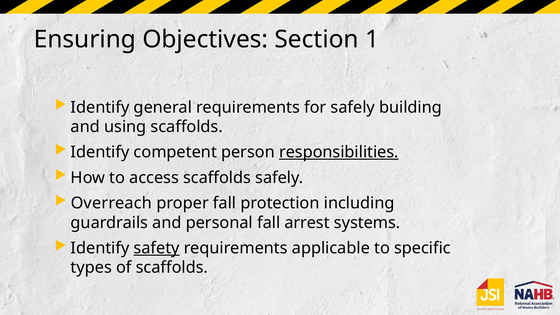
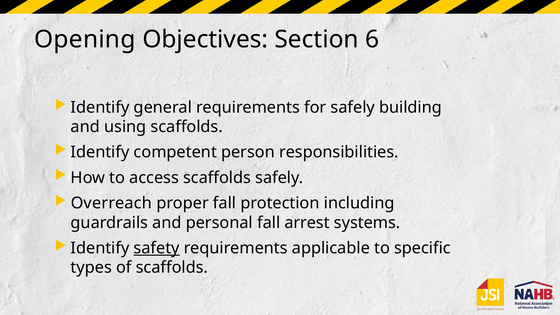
Ensuring: Ensuring -> Opening
1: 1 -> 6
responsibilities underline: present -> none
